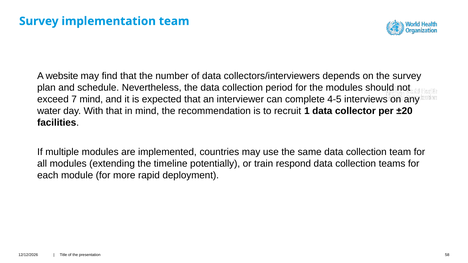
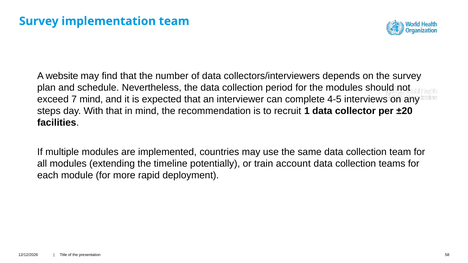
water: water -> steps
respond: respond -> account
